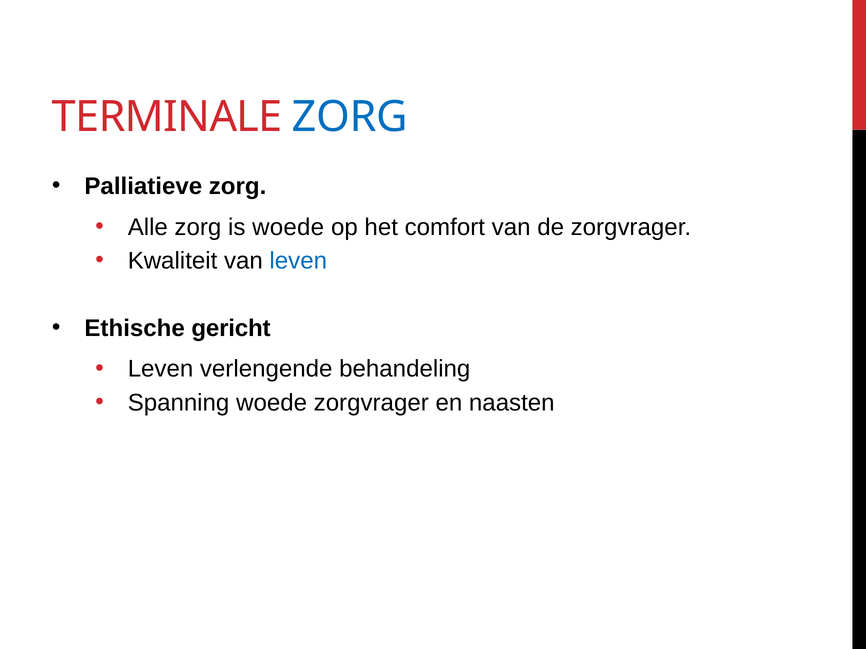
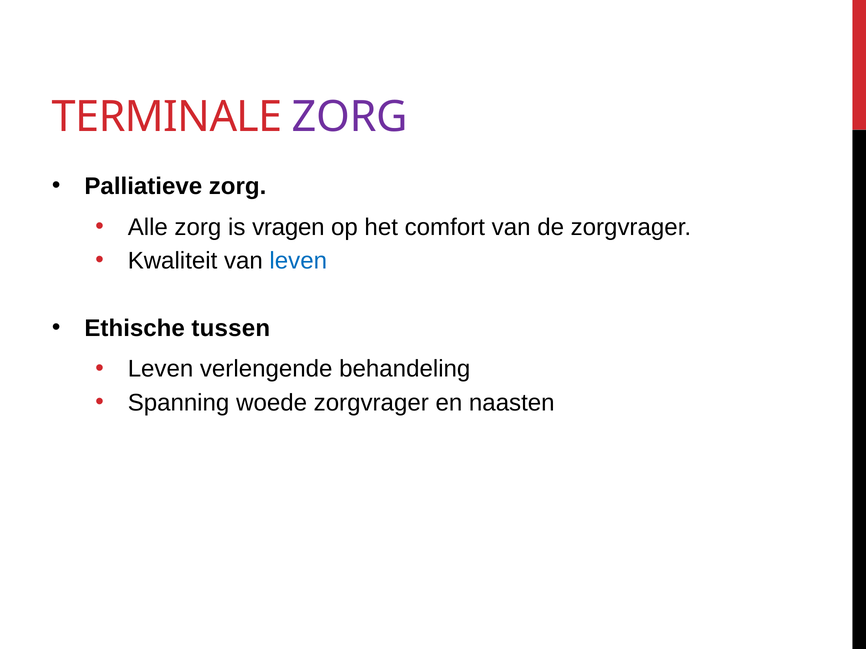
ZORG at (350, 117) colour: blue -> purple
is woede: woede -> vragen
gericht: gericht -> tussen
